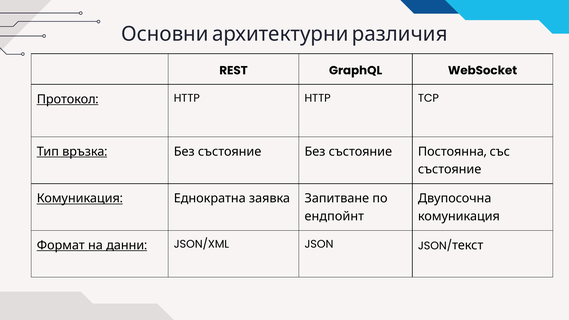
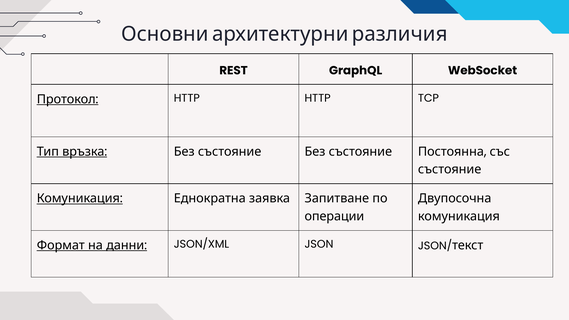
ендпойнт: ендпойнт -> операции
